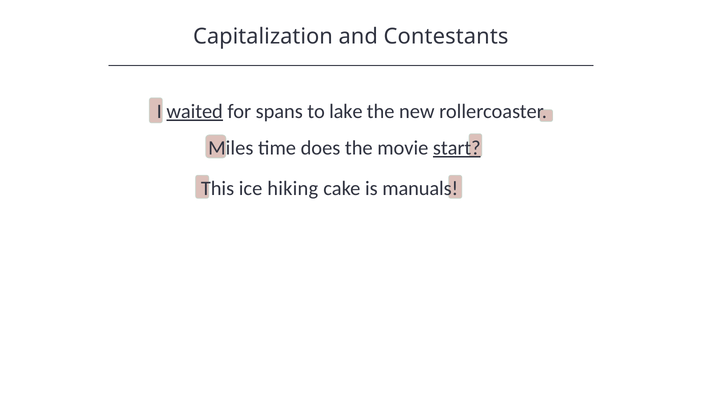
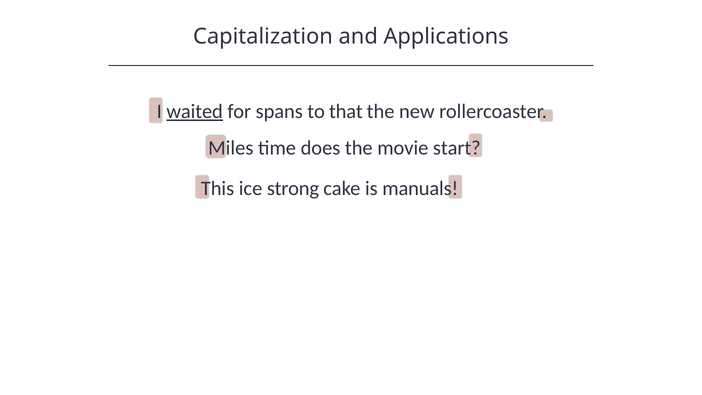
Contestants: Contestants -> Applications
lake: lake -> that
start underline: present -> none
hiking: hiking -> strong
